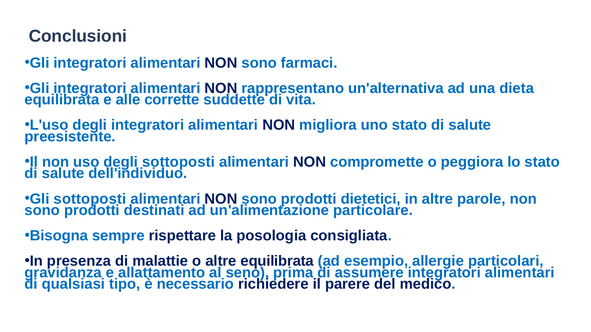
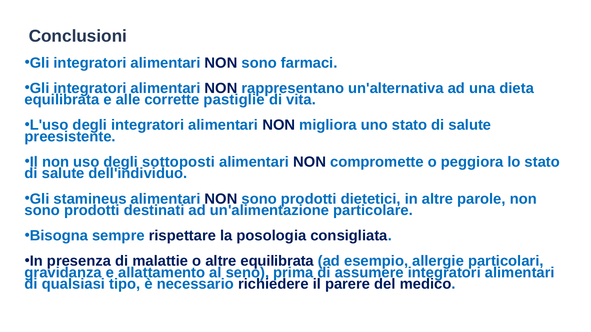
suddette: suddette -> pastiglie
Gli sottoposti: sottoposti -> stamineus
